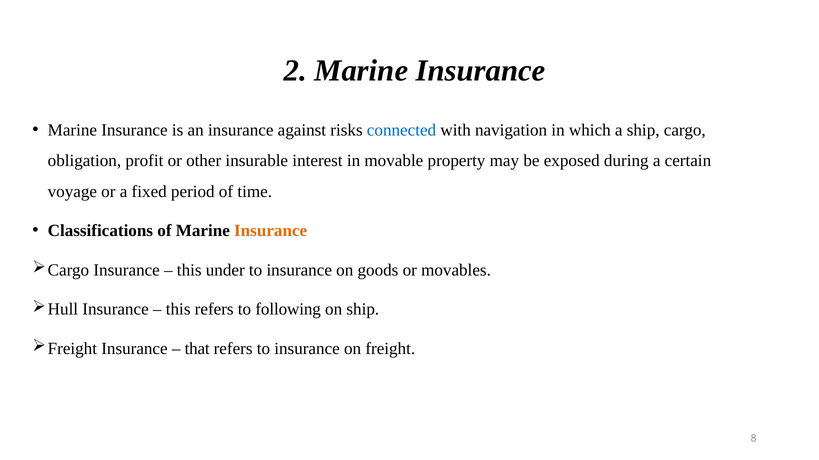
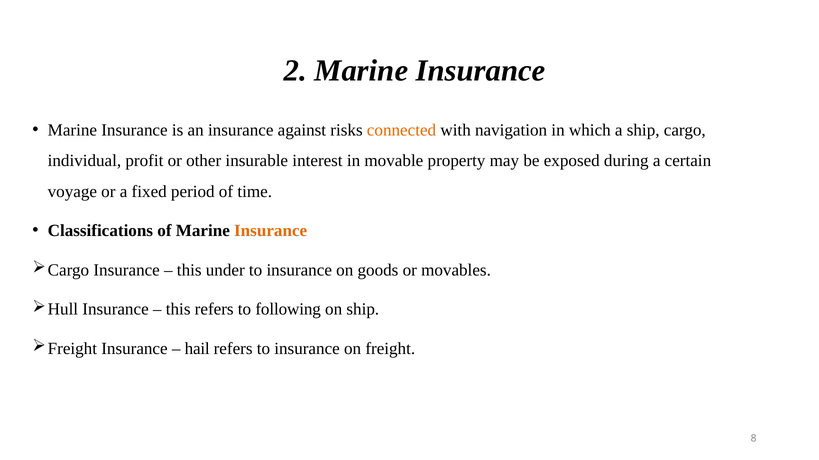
connected colour: blue -> orange
obligation: obligation -> individual
that: that -> hail
